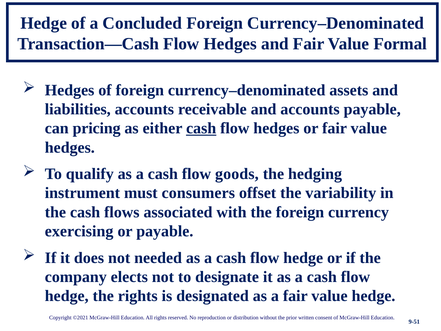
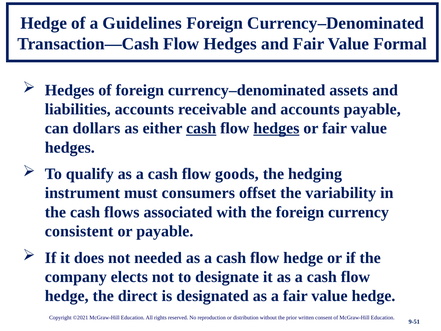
Concluded: Concluded -> Guidelines
pricing: pricing -> dollars
hedges at (276, 128) underline: none -> present
exercising: exercising -> consistent
the rights: rights -> direct
